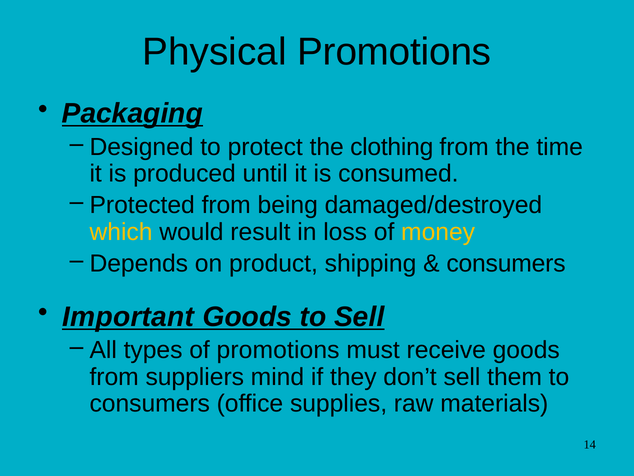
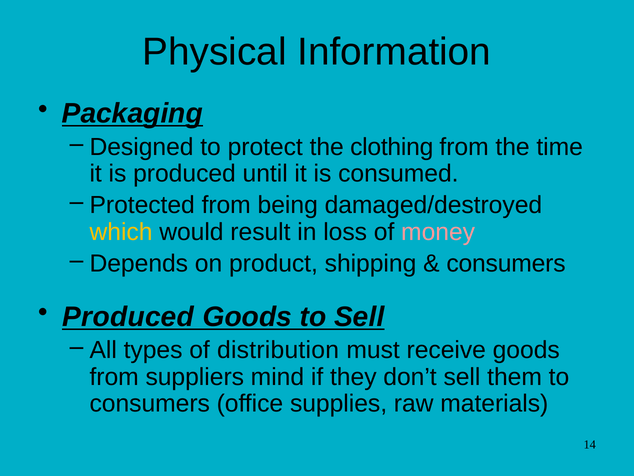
Physical Promotions: Promotions -> Information
money colour: yellow -> pink
Important at (128, 316): Important -> Produced
of promotions: promotions -> distribution
